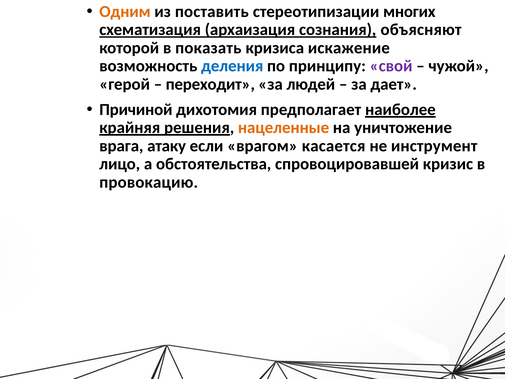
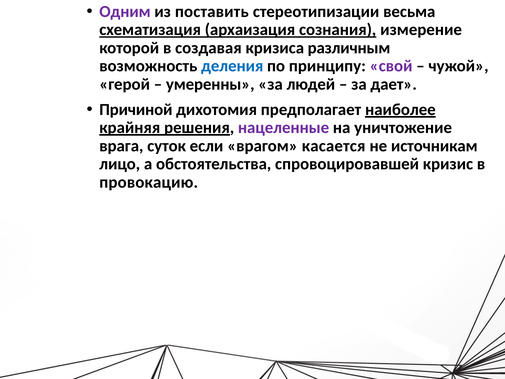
Одним colour: orange -> purple
многих: многих -> весьма
объясняют: объясняют -> измерение
показать: показать -> создавая
искажение: искажение -> различным
переходит: переходит -> умеренны
нацеленные colour: orange -> purple
атаку: атаку -> суток
инструмент: инструмент -> источникам
